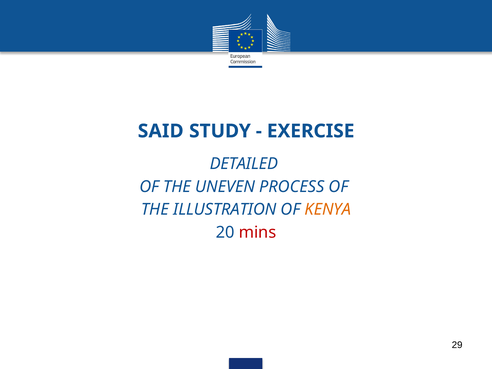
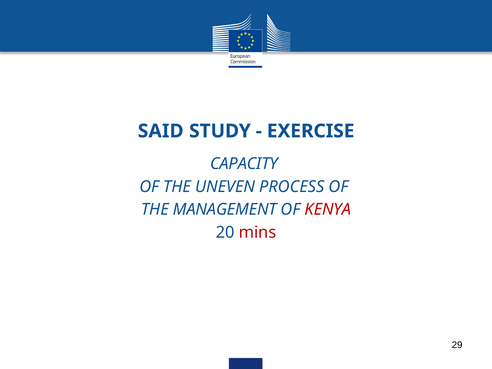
DETAILED: DETAILED -> CAPACITY
ILLUSTRATION: ILLUSTRATION -> MANAGEMENT
KENYA colour: orange -> red
